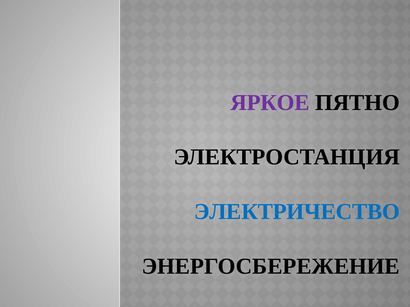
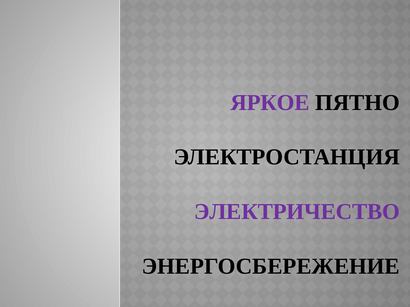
ЭЛЕКТРИЧЕСТВО colour: blue -> purple
